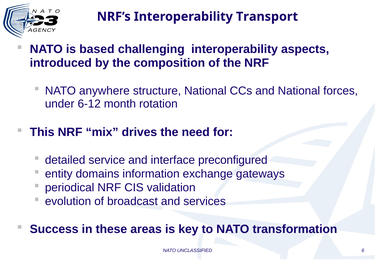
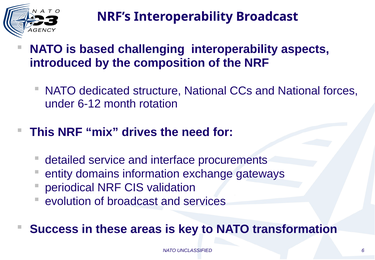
Interoperability Transport: Transport -> Broadcast
anywhere: anywhere -> dedicated
preconfigured: preconfigured -> procurements
